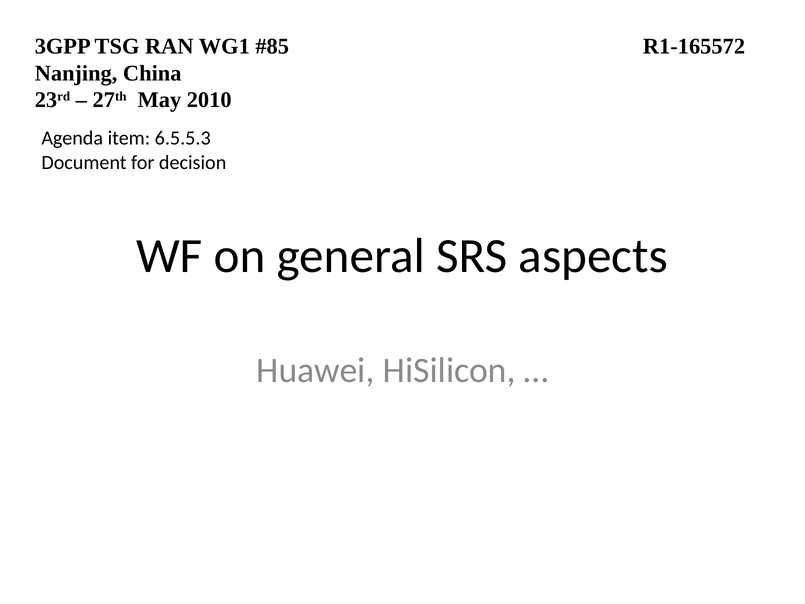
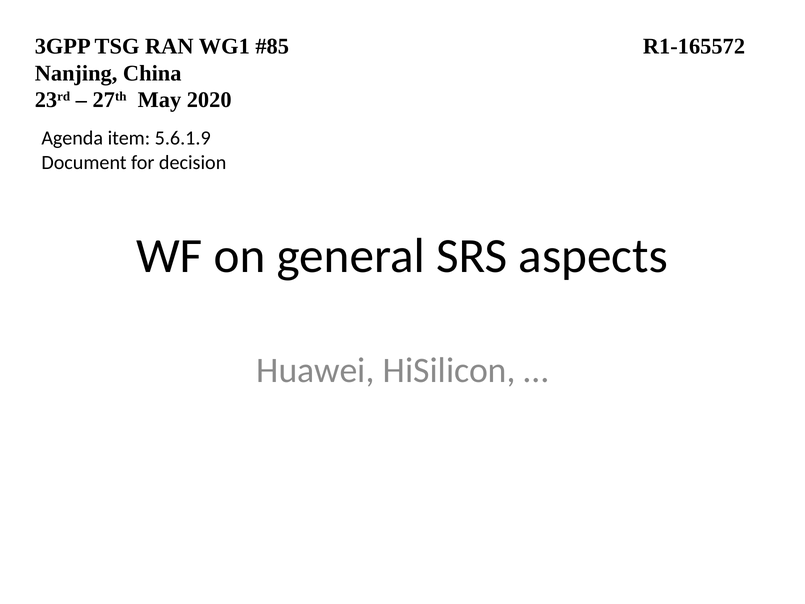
2010: 2010 -> 2020
6.5.5.3: 6.5.5.3 -> 5.6.1.9
